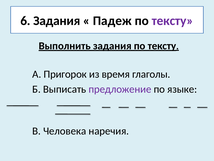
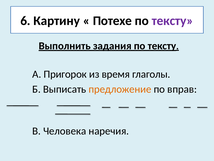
6 Задания: Задания -> Картину
Падеж: Падеж -> Потехе
предложение colour: purple -> orange
языке: языке -> вправ
